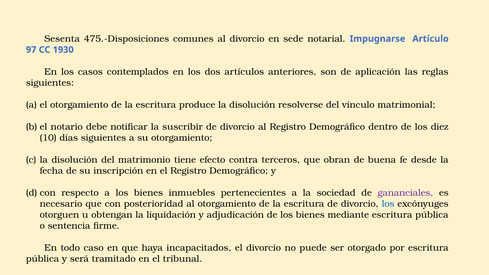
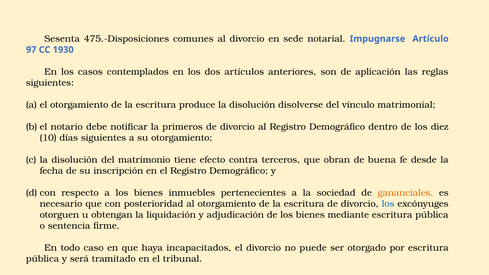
resolverse: resolverse -> disolverse
suscribir: suscribir -> primeros
gananciales colour: purple -> orange
